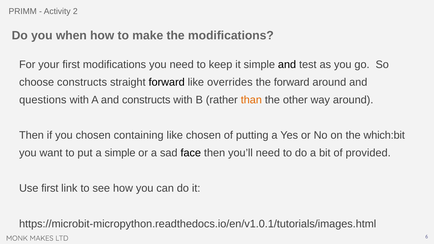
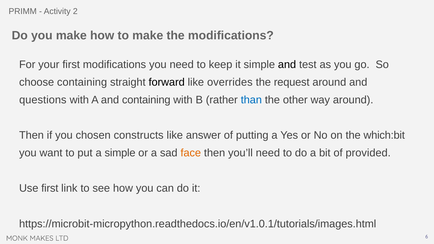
you when: when -> make
choose constructs: constructs -> containing
the forward: forward -> request
and constructs: constructs -> containing
than colour: orange -> blue
containing: containing -> constructs
like chosen: chosen -> answer
face colour: black -> orange
